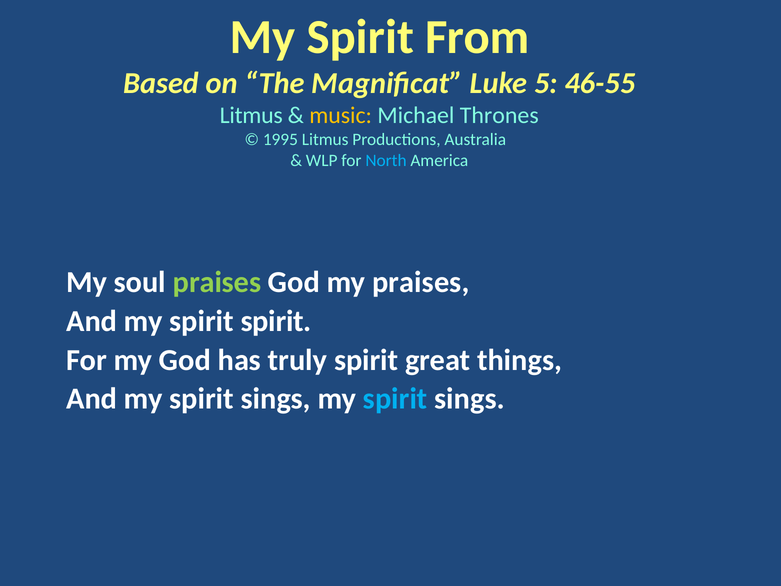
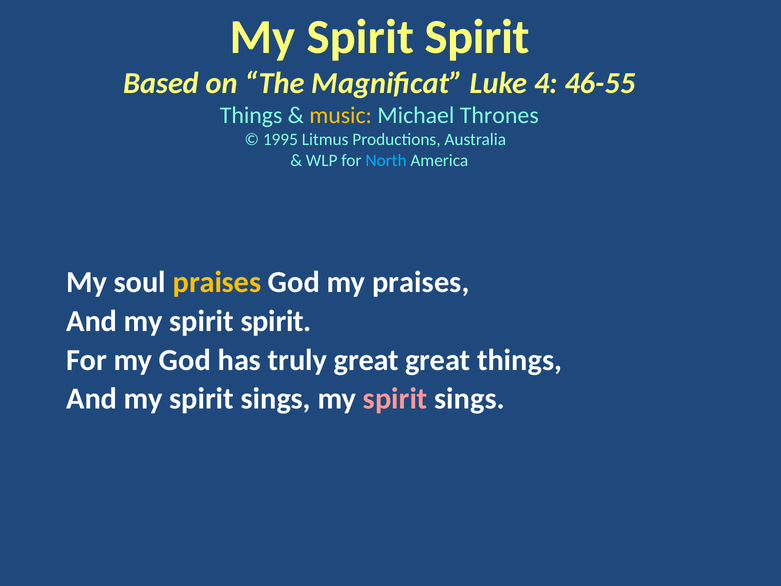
From at (477, 37): From -> Spirit
5: 5 -> 4
Litmus at (251, 115): Litmus -> Things
praises at (217, 282) colour: light green -> yellow
truly spirit: spirit -> great
spirit at (395, 399) colour: light blue -> pink
